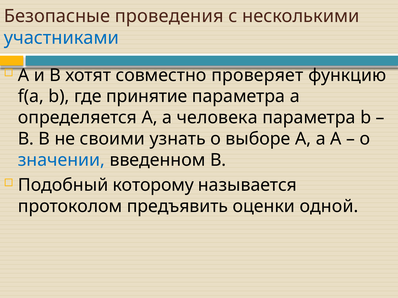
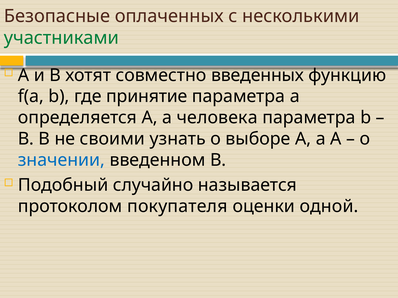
проведения: проведения -> оплаченных
участниками colour: blue -> green
проверяет: проверяет -> введенных
которому: которому -> случайно
предъявить: предъявить -> покупателя
